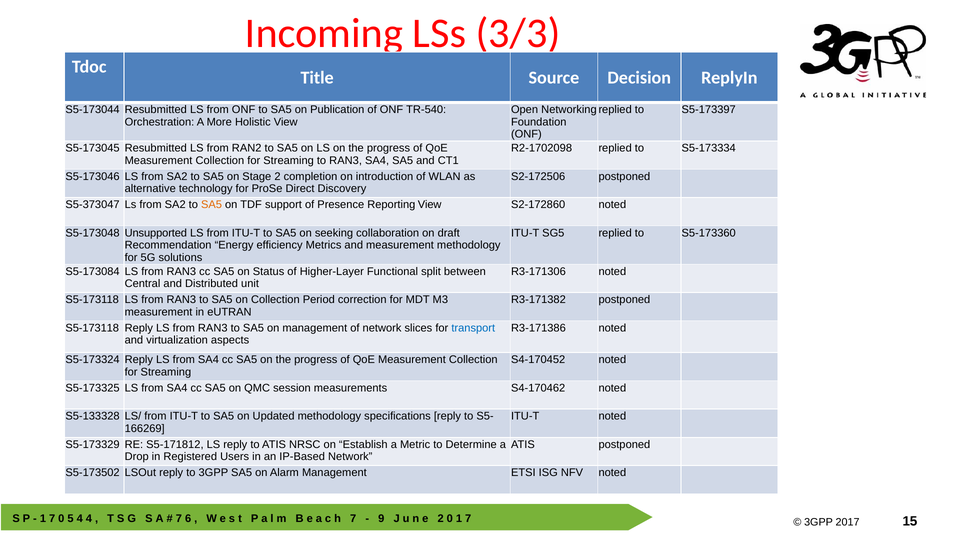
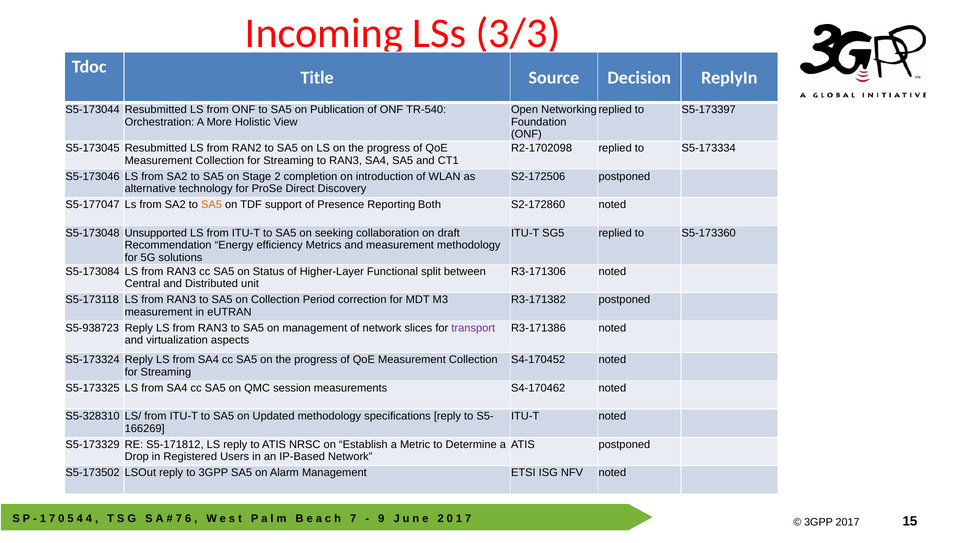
S5-373047: S5-373047 -> S5-177047
Reporting View: View -> Both
S5-173118 at (92, 328): S5-173118 -> S5-938723
transport colour: blue -> purple
S5-133328: S5-133328 -> S5-328310
